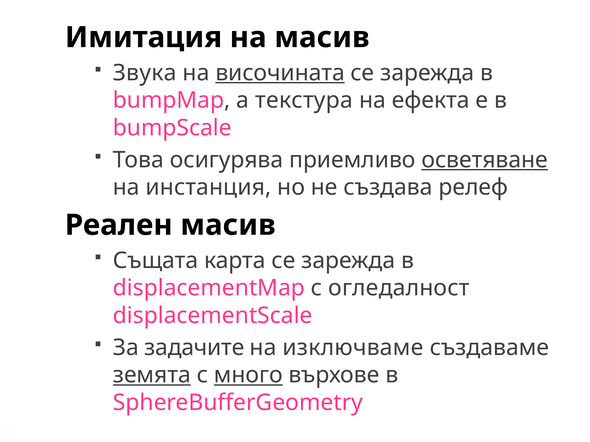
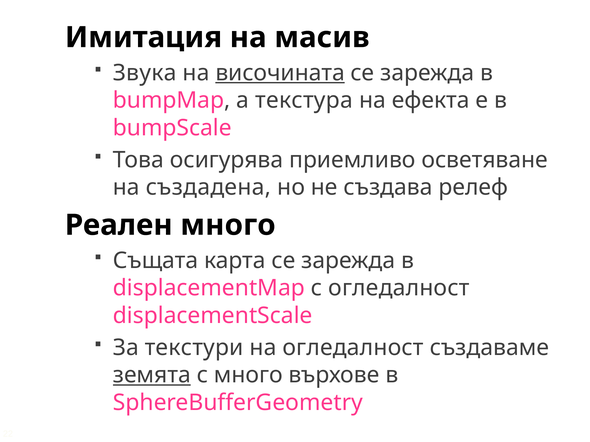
осветяване underline: present -> none
инстанция: инстанция -> създадена
Реален масив: масив -> много
задачите: задачите -> текстури
на изключваме: изключваме -> огледалност
много at (248, 375) underline: present -> none
